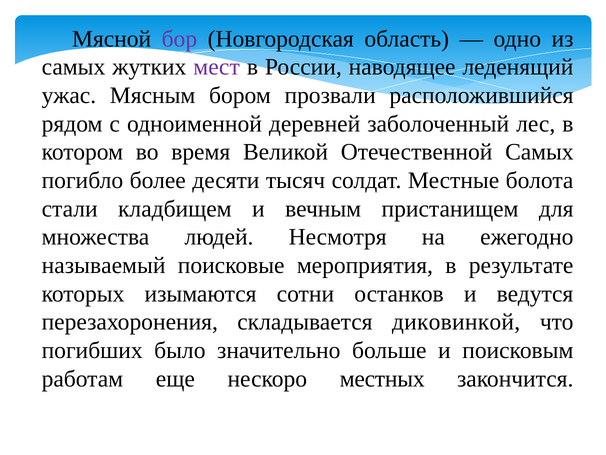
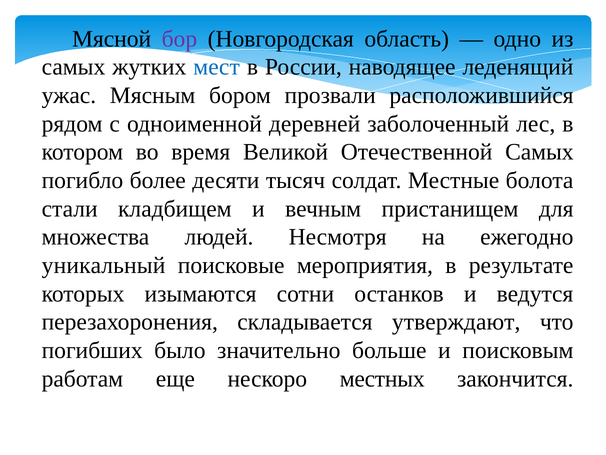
мест colour: purple -> blue
называемый: называемый -> уникальный
диковинкой: диковинкой -> утверждают
